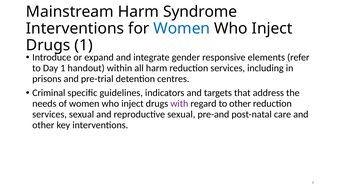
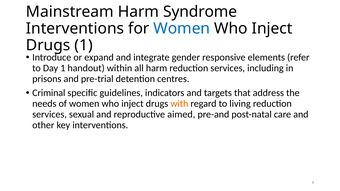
with colour: purple -> orange
to other: other -> living
reproductive sexual: sexual -> aimed
